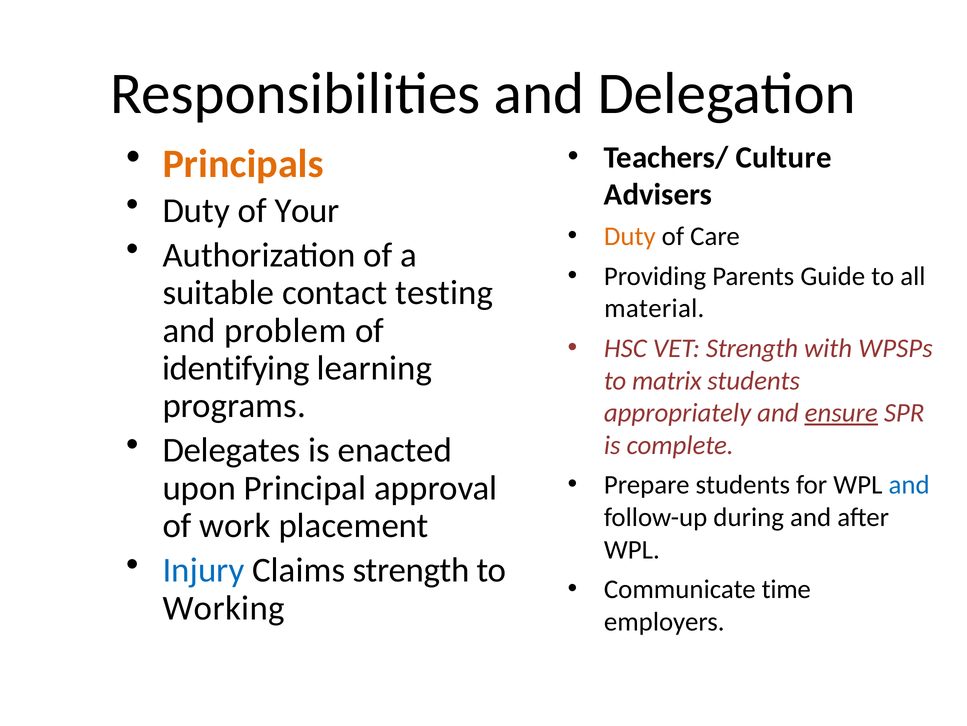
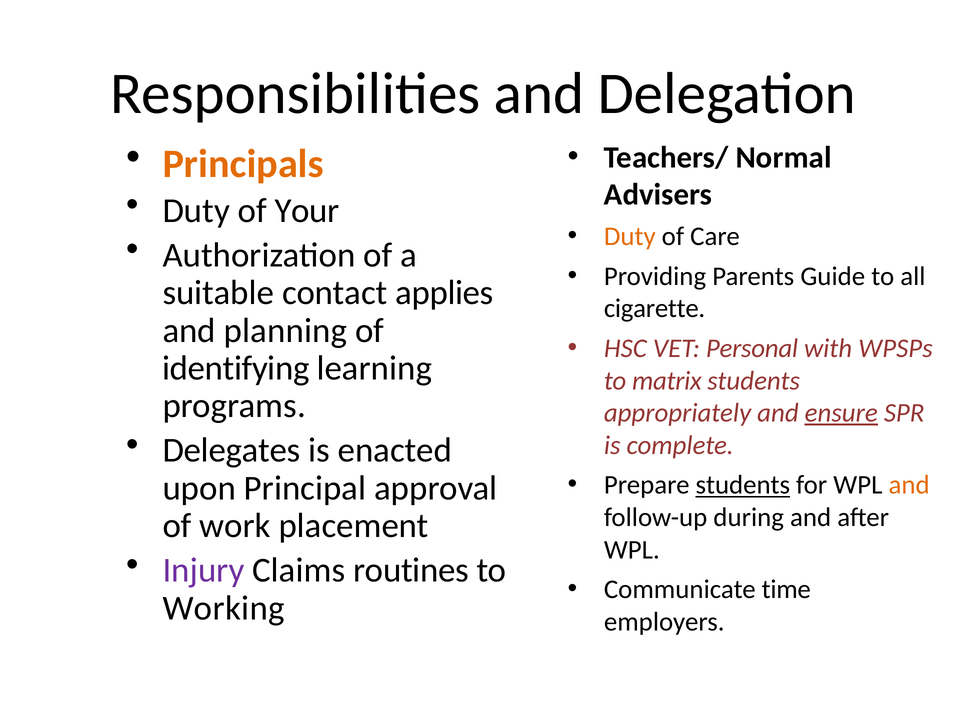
Culture: Culture -> Normal
testing: testing -> applies
material: material -> cigarette
problem: problem -> planning
VET Strength: Strength -> Personal
students at (743, 485) underline: none -> present
and at (909, 485) colour: blue -> orange
Injury colour: blue -> purple
Claims strength: strength -> routines
